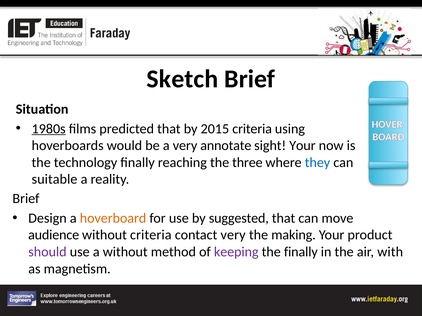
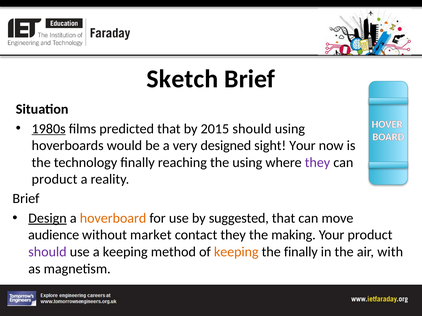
2015 criteria: criteria -> should
annotate: annotate -> designed
the three: three -> using
they at (317, 163) colour: blue -> purple
suitable at (55, 180): suitable -> product
Design underline: none -> present
without criteria: criteria -> market
contact very: very -> they
a without: without -> keeping
keeping at (236, 252) colour: purple -> orange
